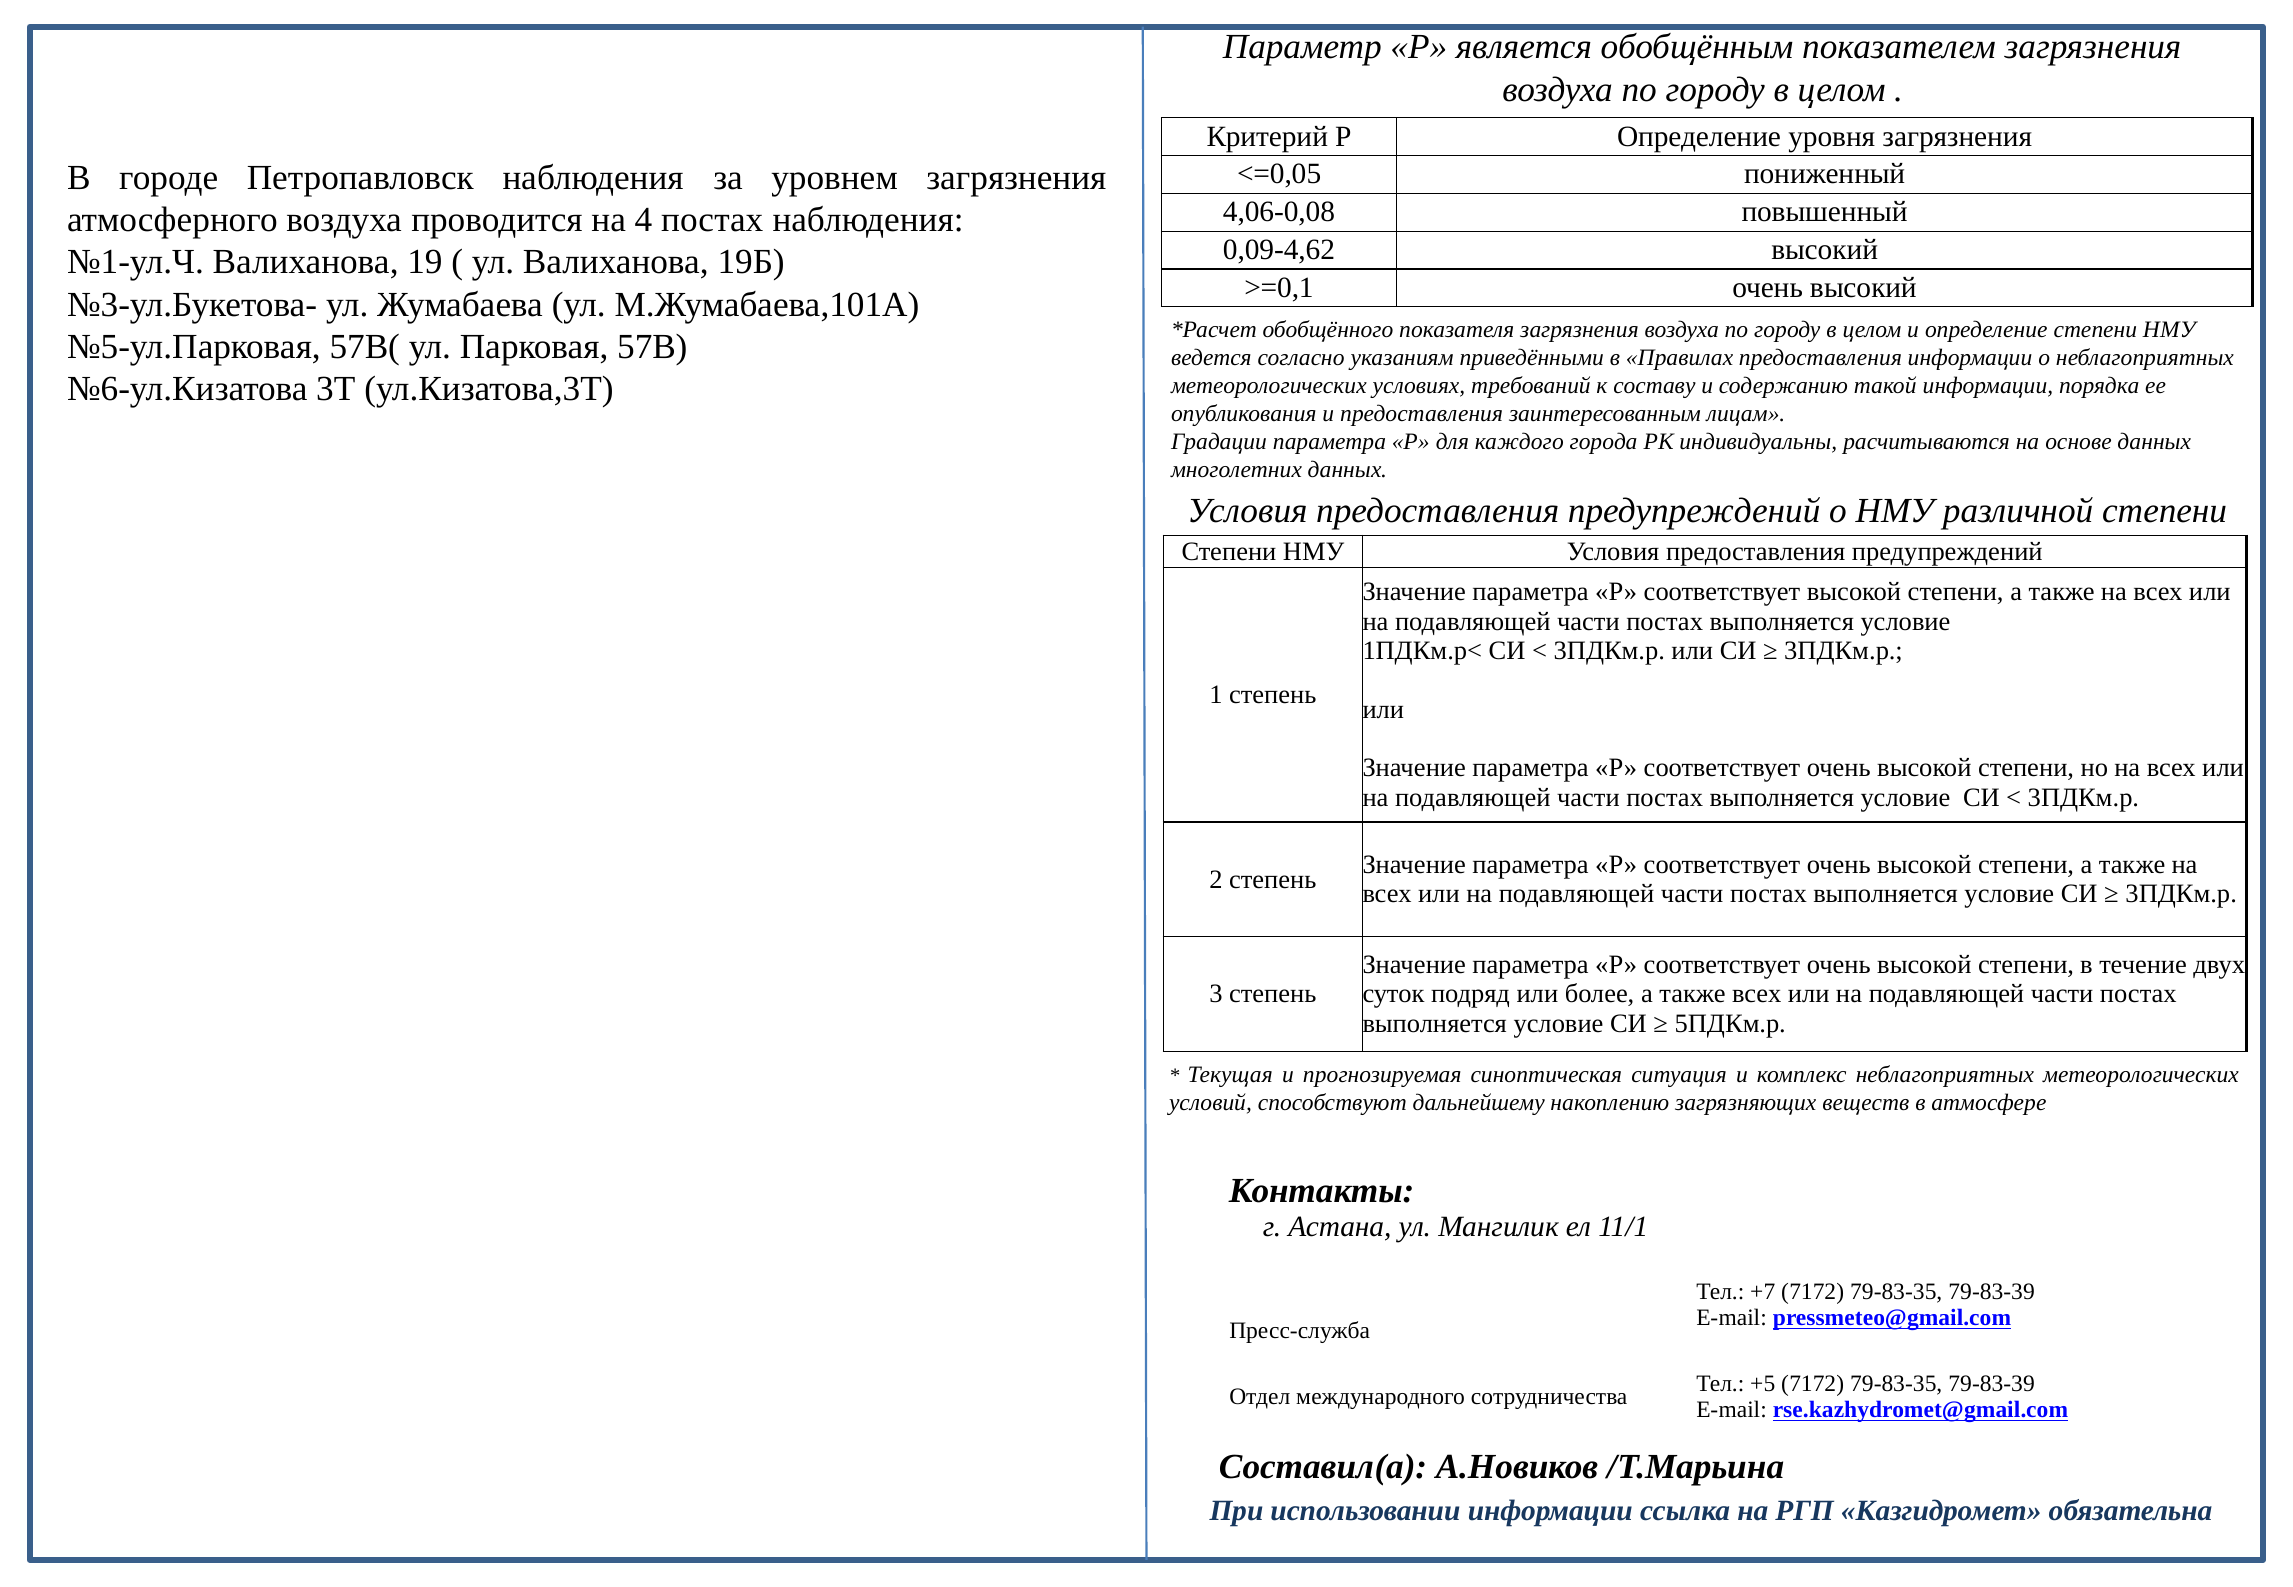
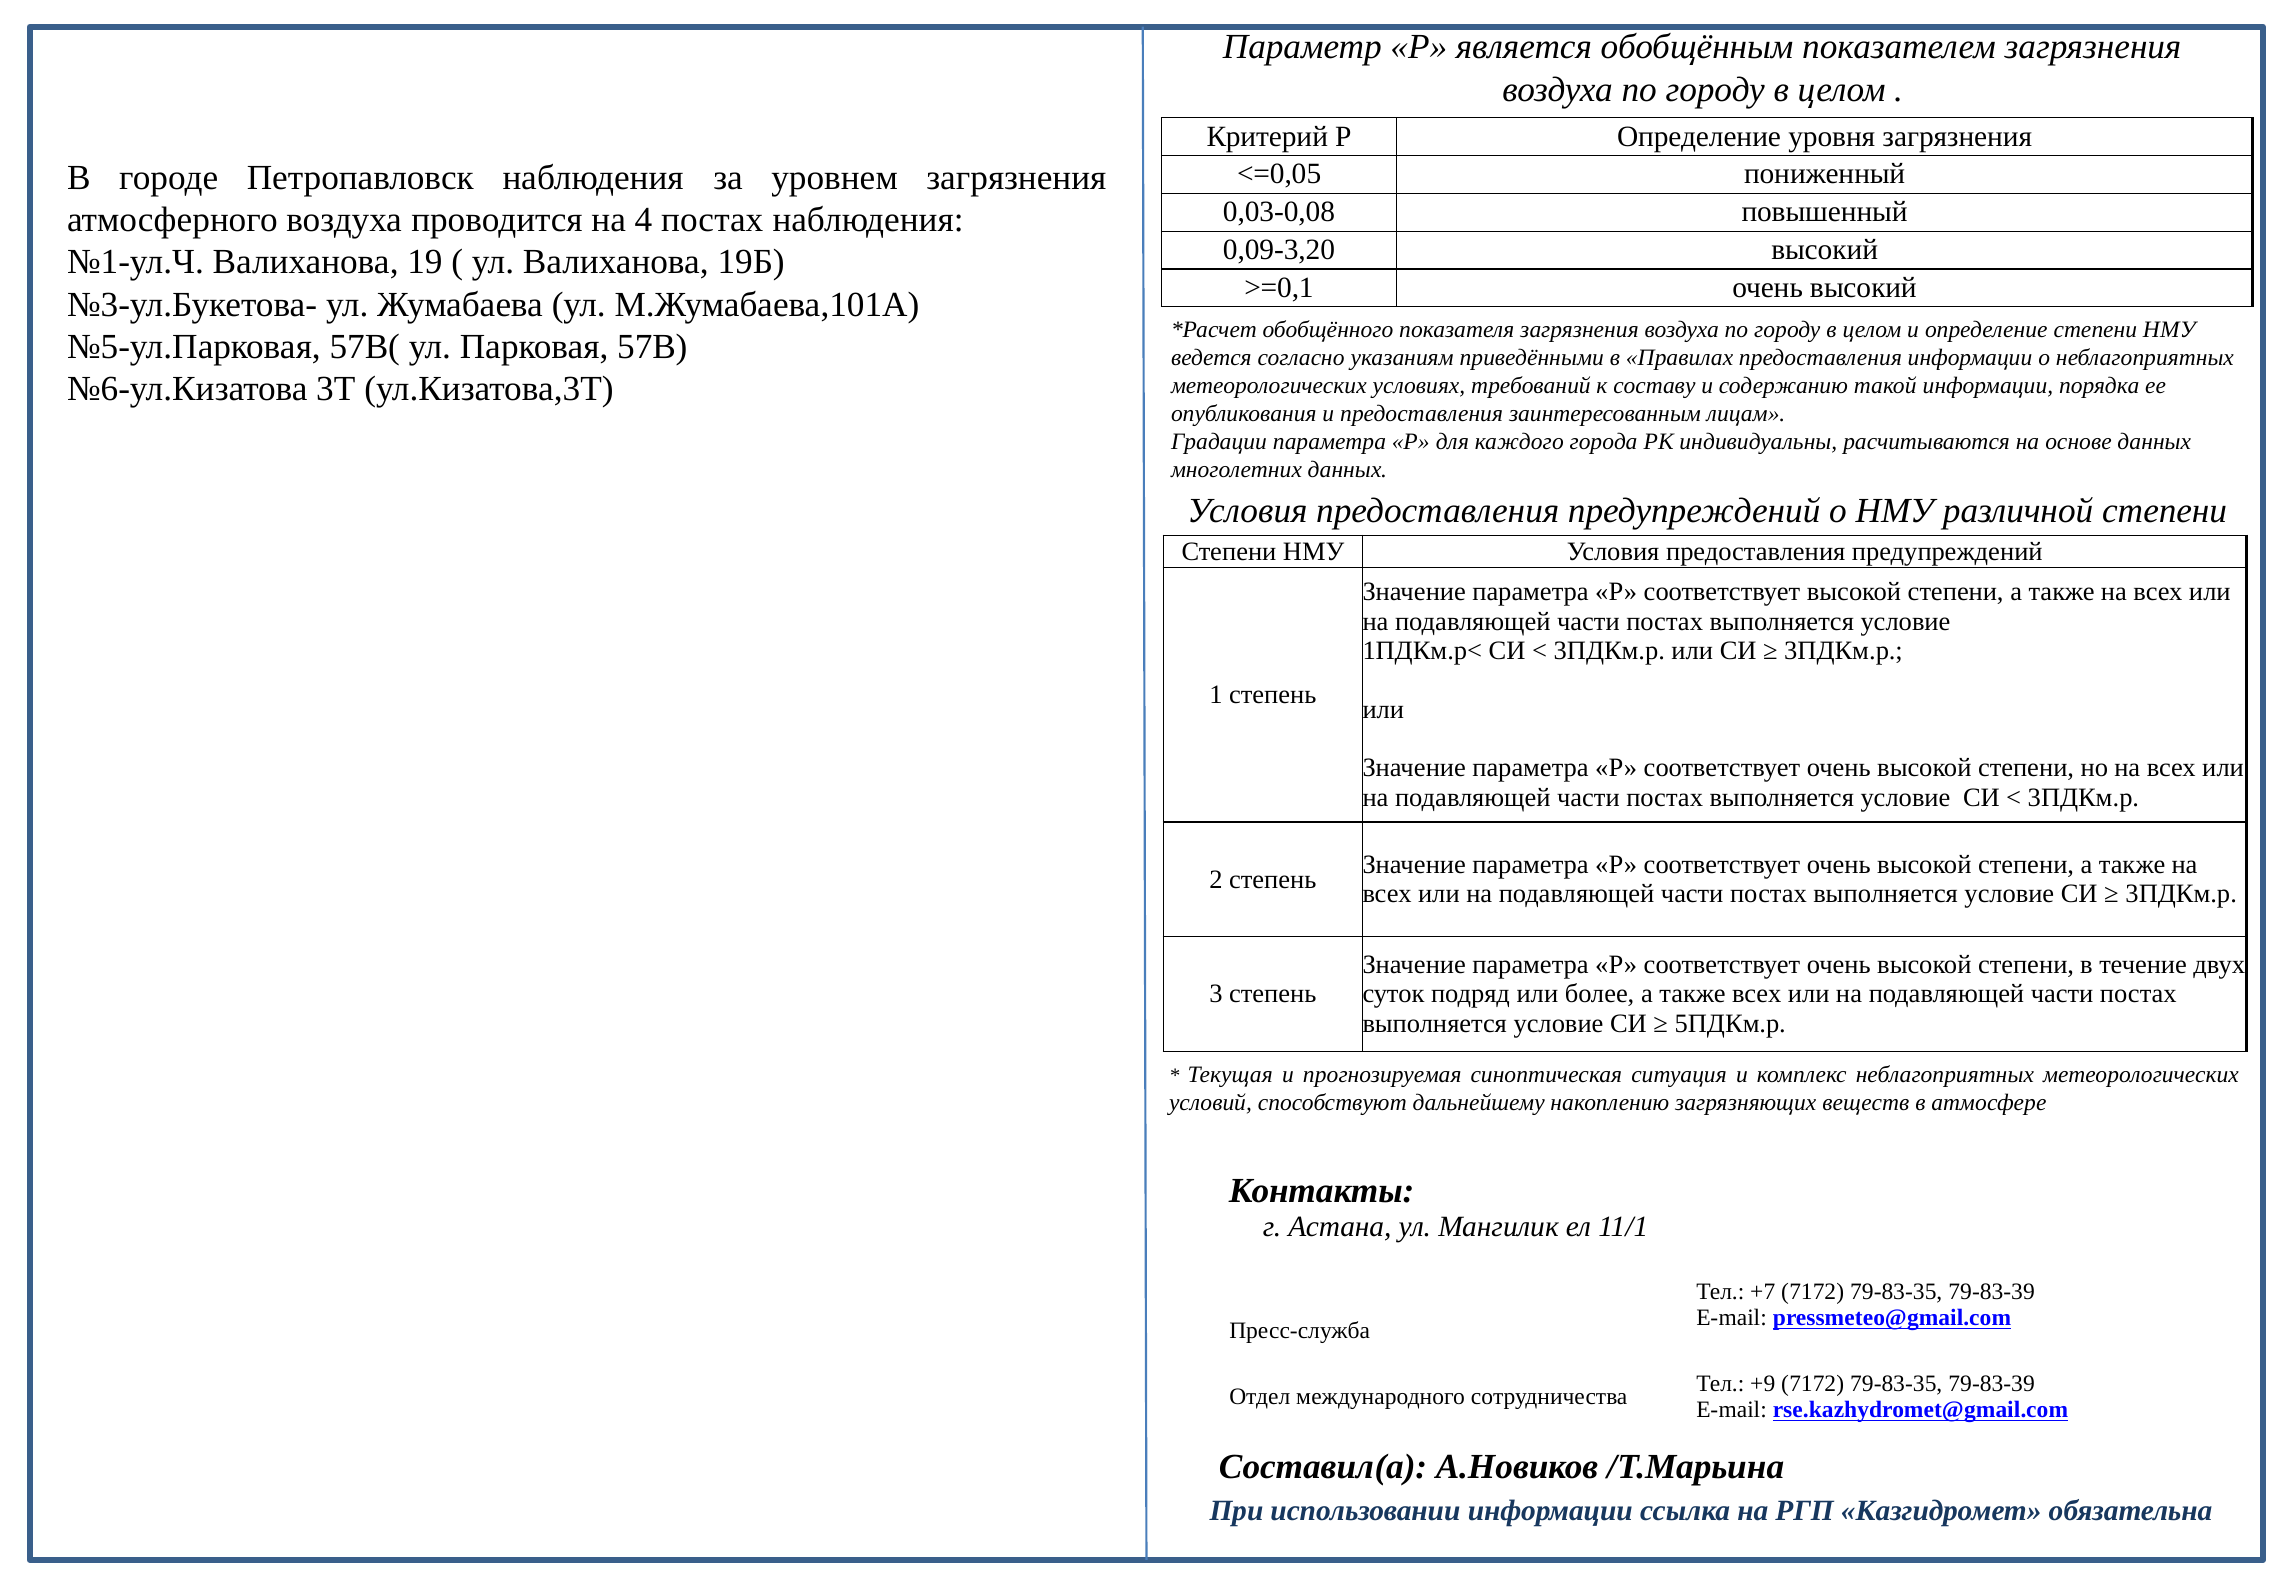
4,06-0,08: 4,06-0,08 -> 0,03-0,08
0,09-4,62: 0,09-4,62 -> 0,09-3,20
+5: +5 -> +9
